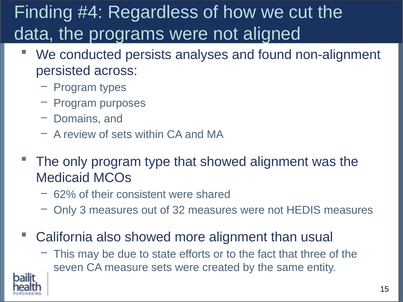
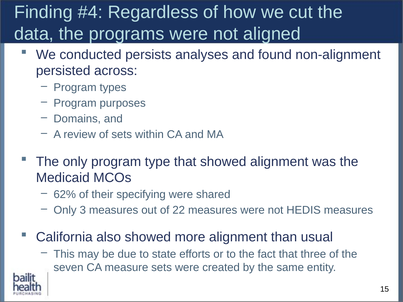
consistent: consistent -> specifying
32: 32 -> 22
